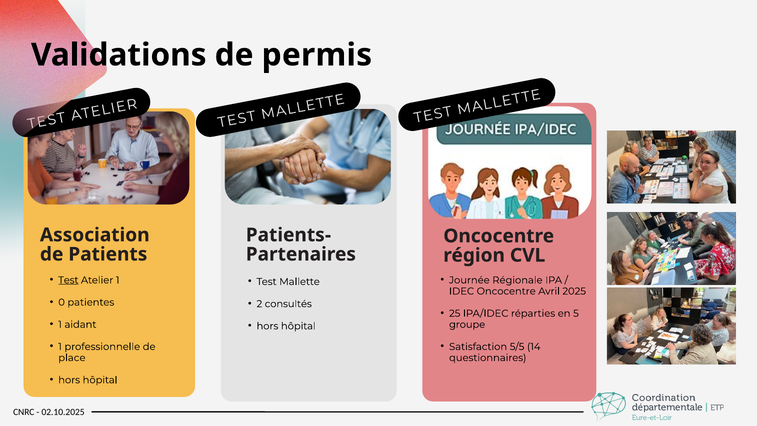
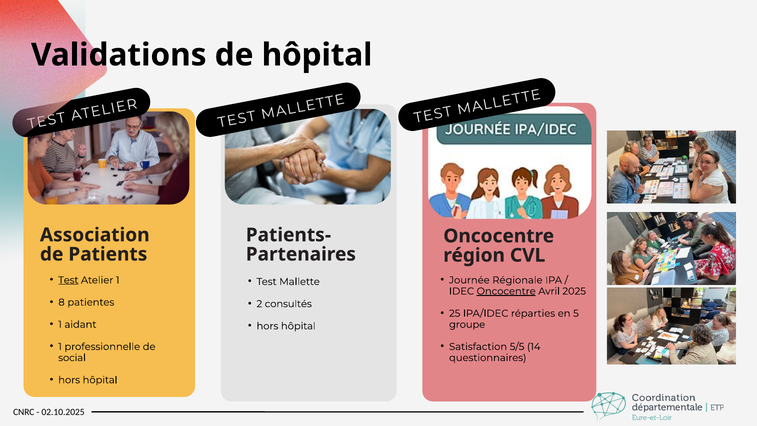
de permis: permis -> hôpital
Oncocentre at (506, 291) underline: none -> present
0: 0 -> 8
place: place -> social
